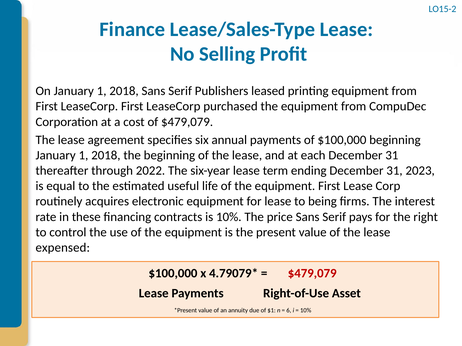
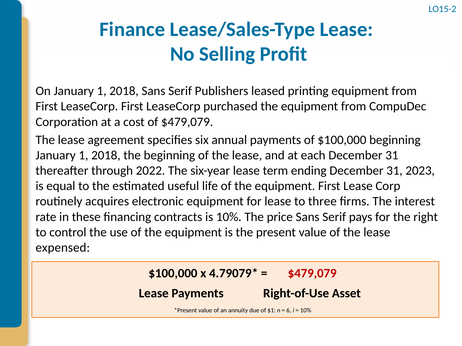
being: being -> three
